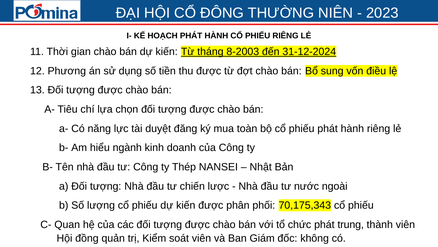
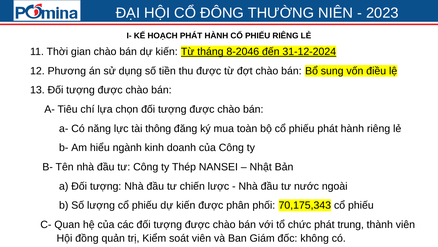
8-2003: 8-2003 -> 8-2046
duyệt: duyệt -> thông
